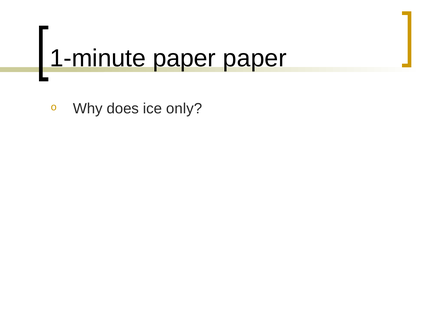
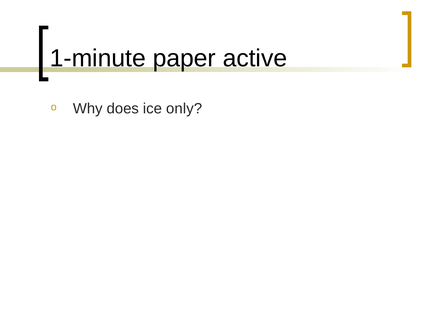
paper paper: paper -> active
